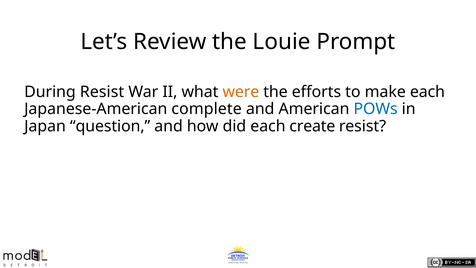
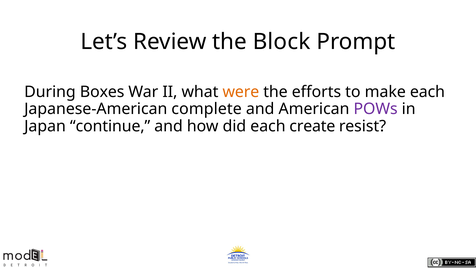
Louie: Louie -> Block
During Resist: Resist -> Boxes
POWs colour: blue -> purple
question: question -> continue
